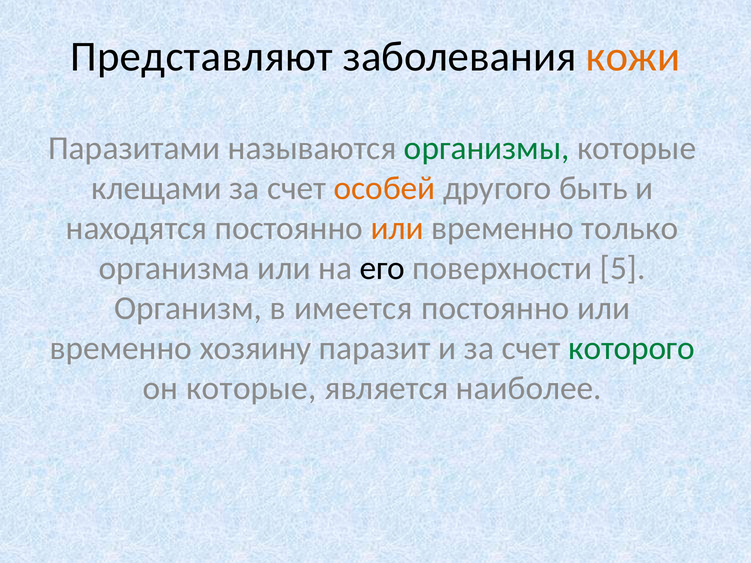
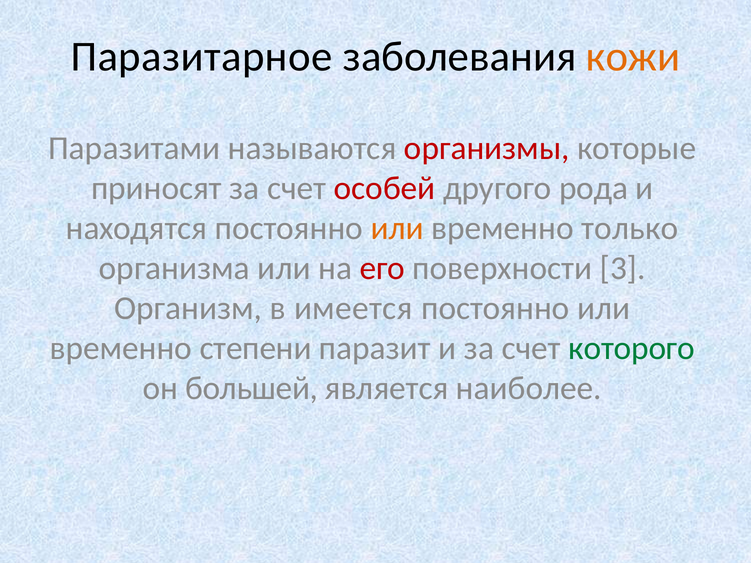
Представляют: Представляют -> Паразитарное
организмы colour: green -> red
клещами: клещами -> приносят
особей colour: orange -> red
быть: быть -> рода
его colour: black -> red
5: 5 -> 3
хозяину: хозяину -> степени
он которые: которые -> большей
